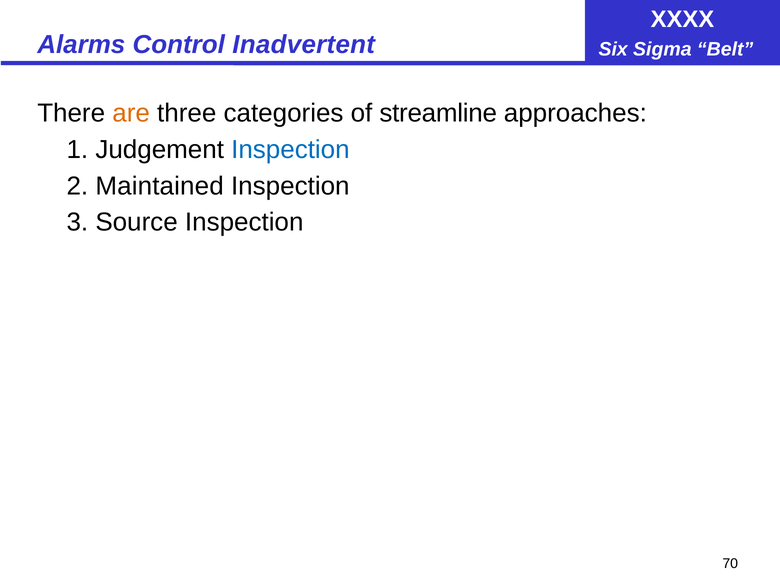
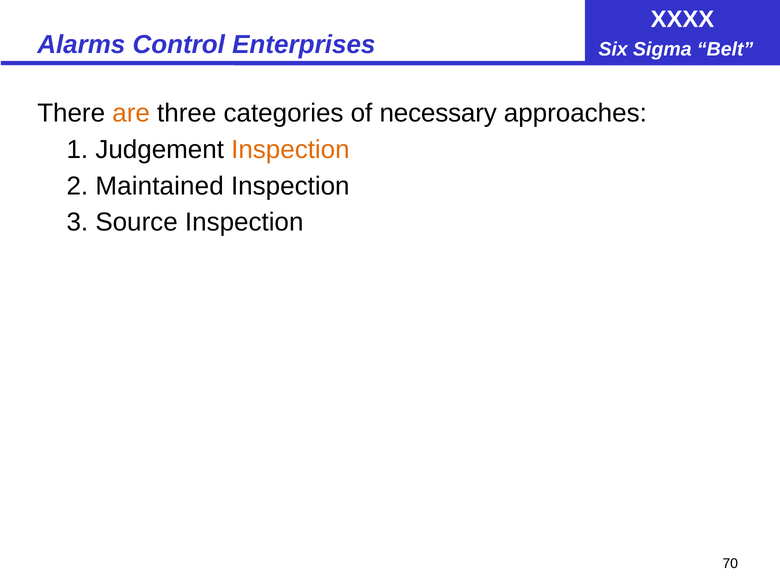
Inadvertent: Inadvertent -> Enterprises
streamline: streamline -> necessary
Inspection at (290, 150) colour: blue -> orange
